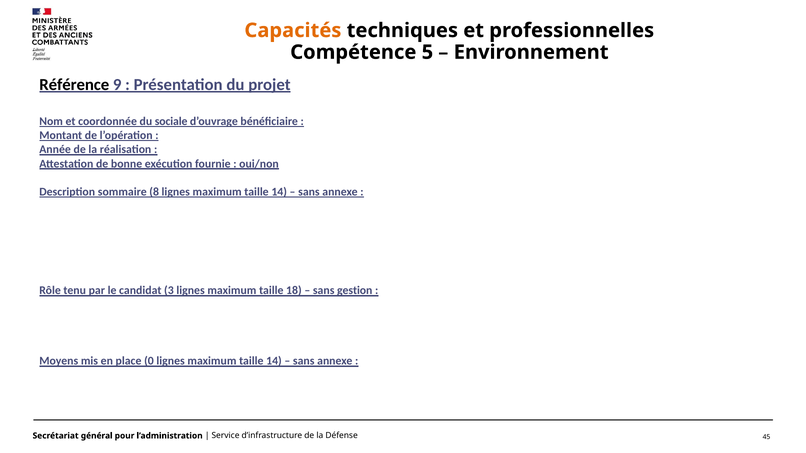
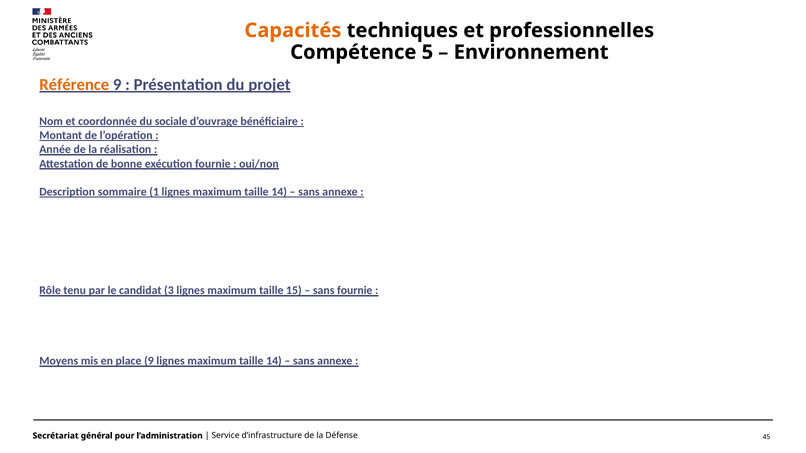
Référence colour: black -> orange
8: 8 -> 1
18: 18 -> 15
sans gestion: gestion -> fournie
place 0: 0 -> 9
